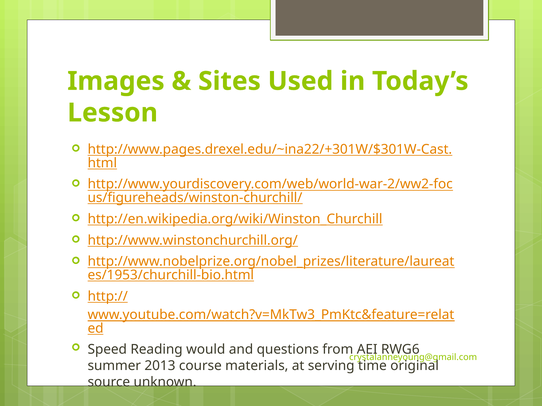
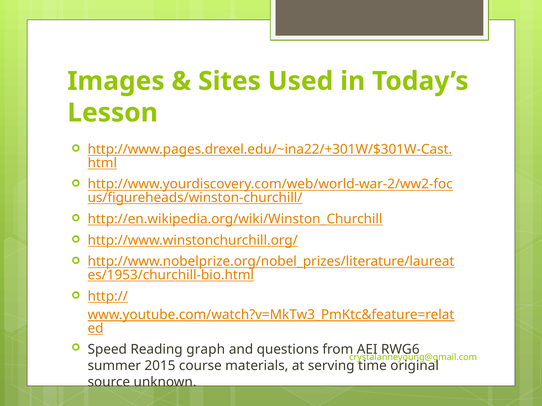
would: would -> graph
2013: 2013 -> 2015
